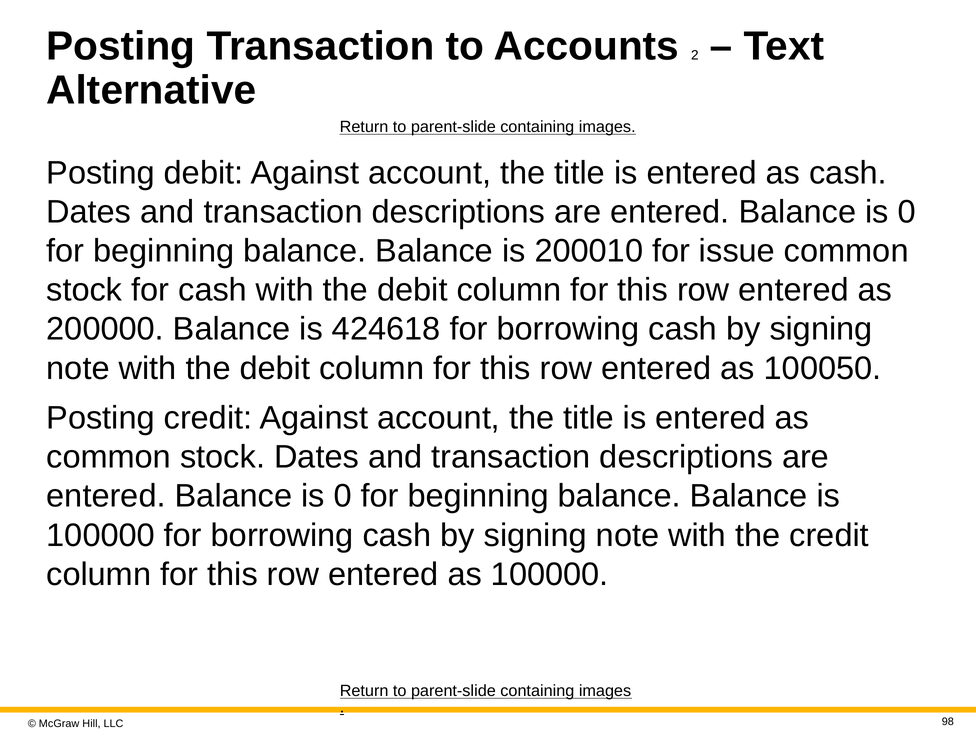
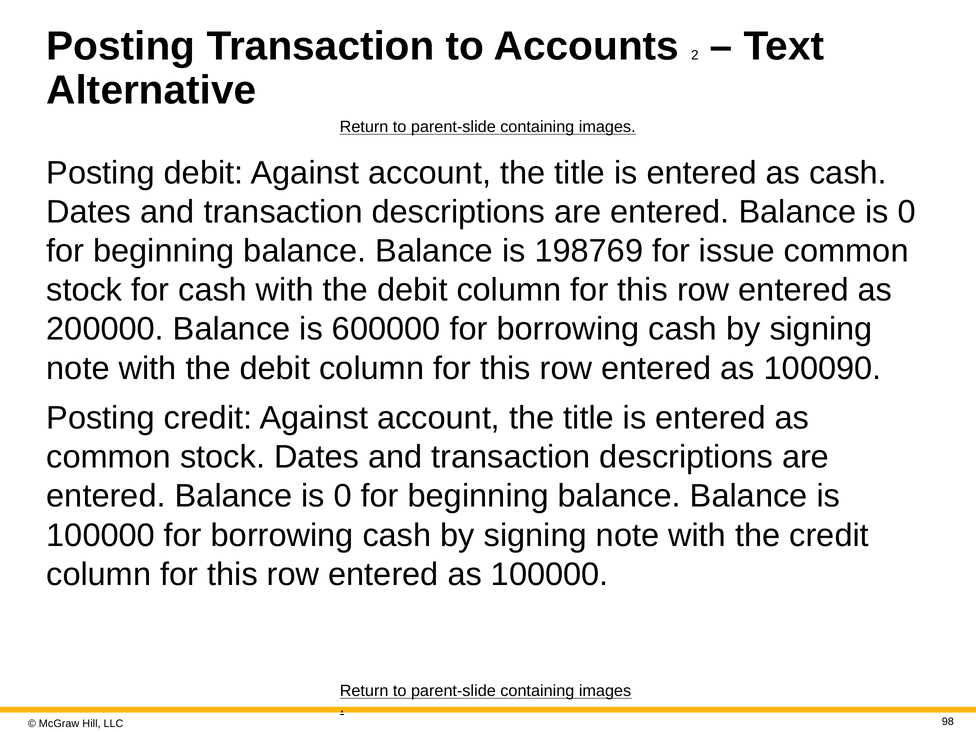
200010: 200010 -> 198769
424618: 424618 -> 600000
100050: 100050 -> 100090
